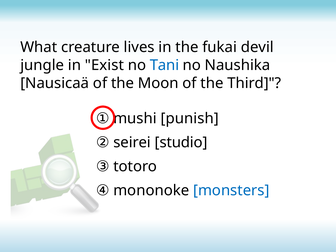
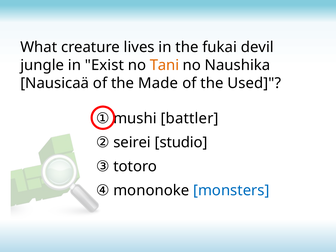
Tani colour: blue -> orange
Moon: Moon -> Made
Third: Third -> Used
punish: punish -> battler
